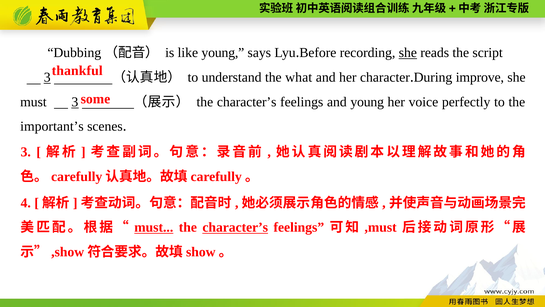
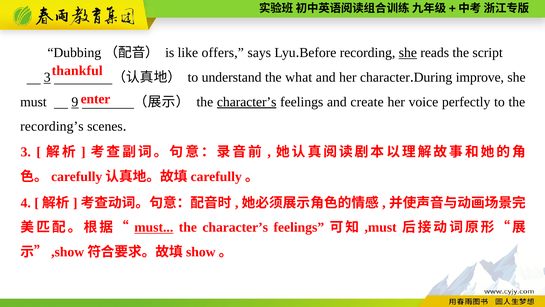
like young: young -> offers
some: some -> enter
must 3: 3 -> 9
character’s at (247, 102) underline: none -> present
and young: young -> create
important’s: important’s -> recording’s
character’s at (235, 227) underline: present -> none
